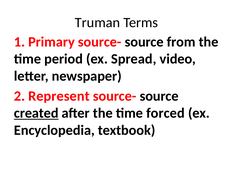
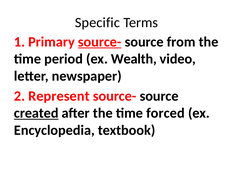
Truman: Truman -> Specific
source- at (100, 42) underline: none -> present
Spread: Spread -> Wealth
